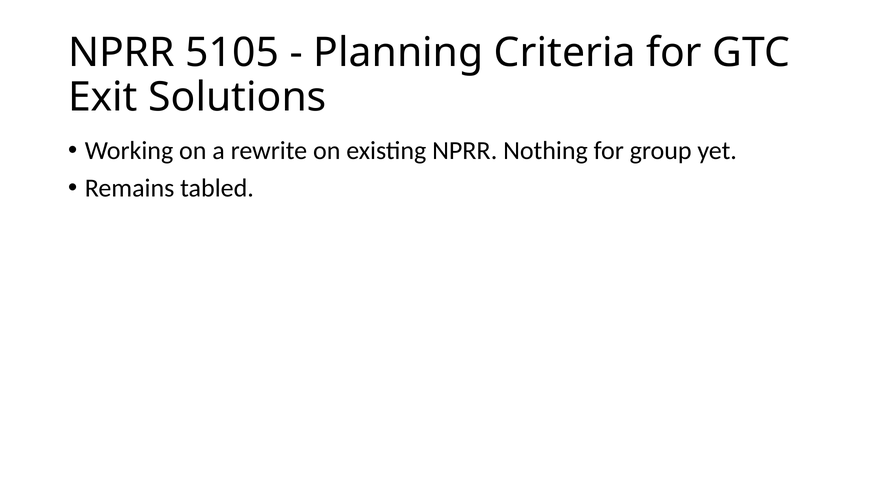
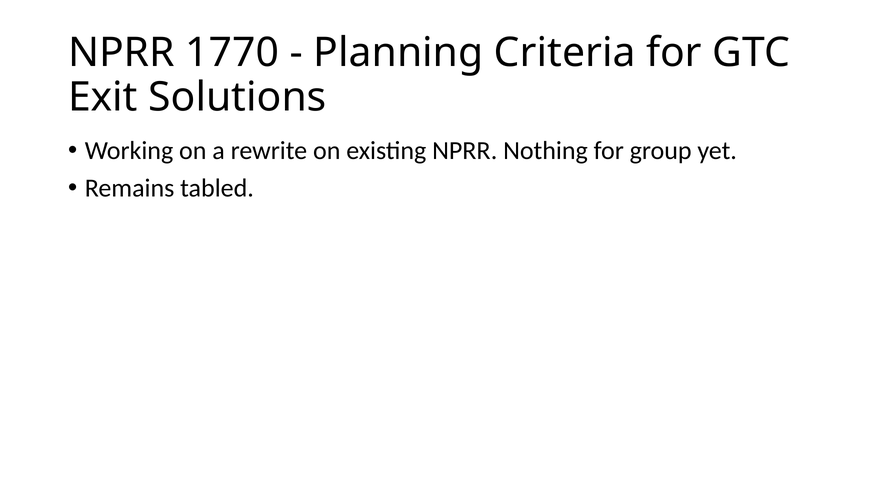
5105: 5105 -> 1770
